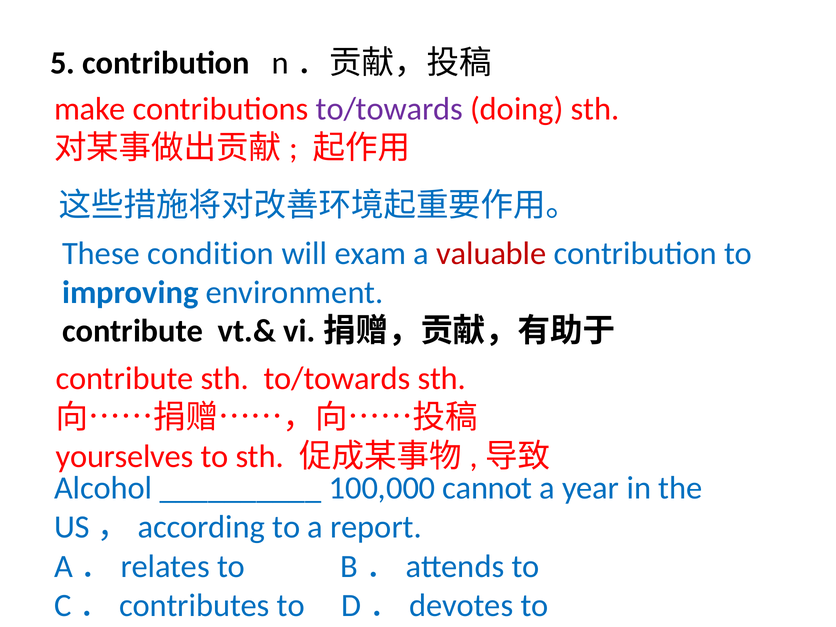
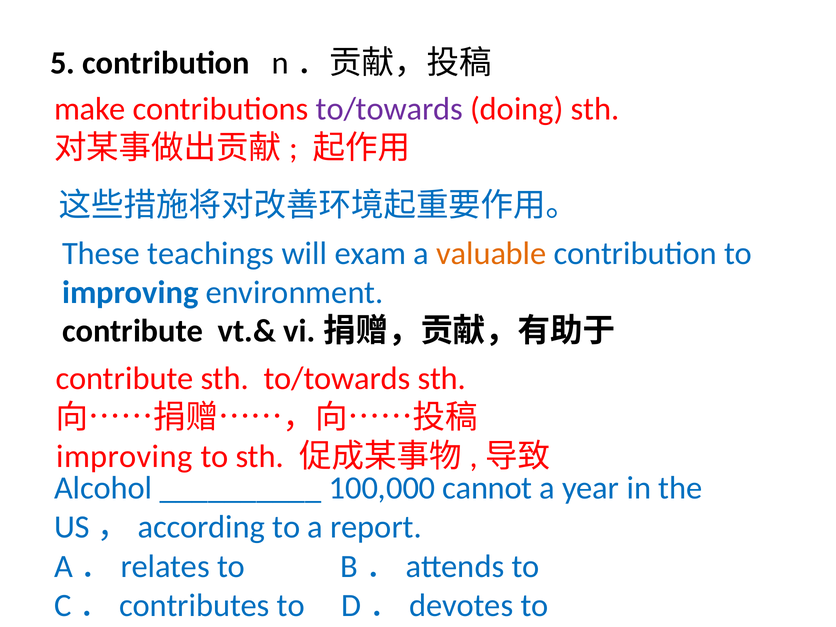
condition: condition -> teachings
valuable colour: red -> orange
yourselves at (125, 457): yourselves -> improving
